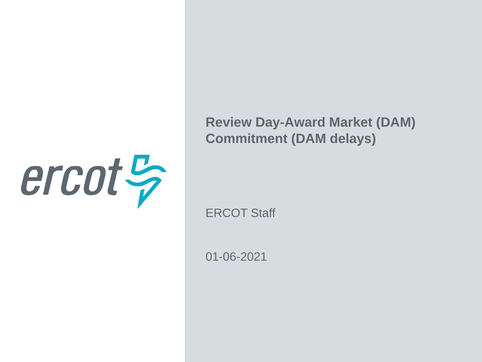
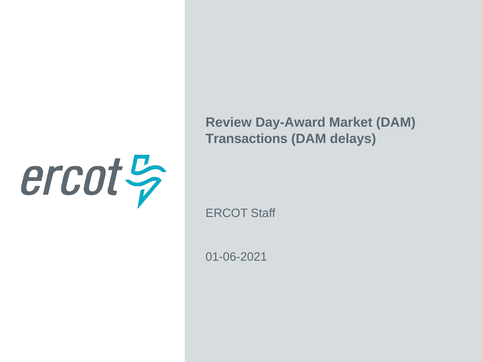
Commitment: Commitment -> Transactions
